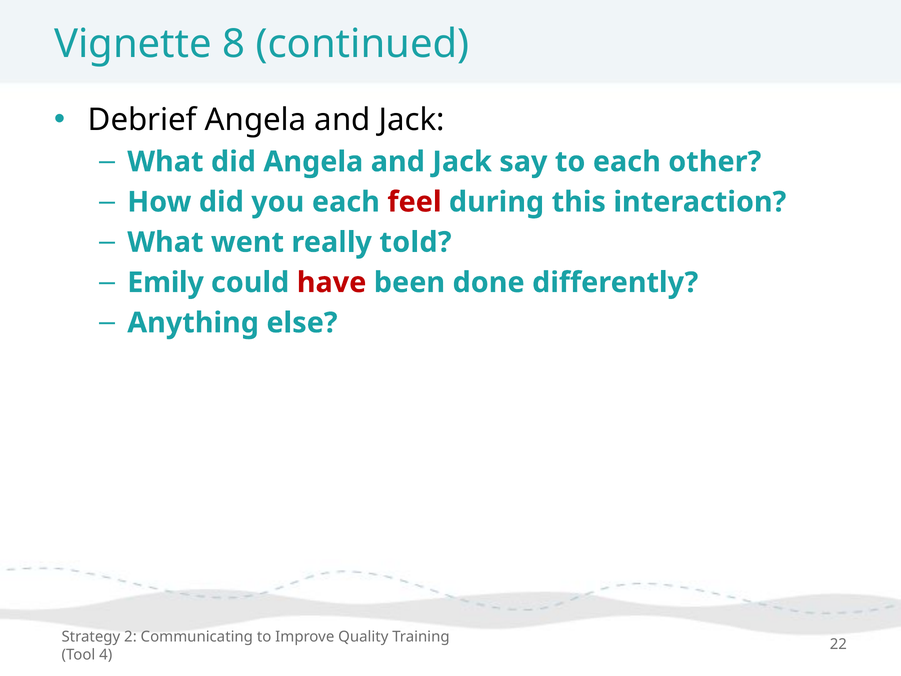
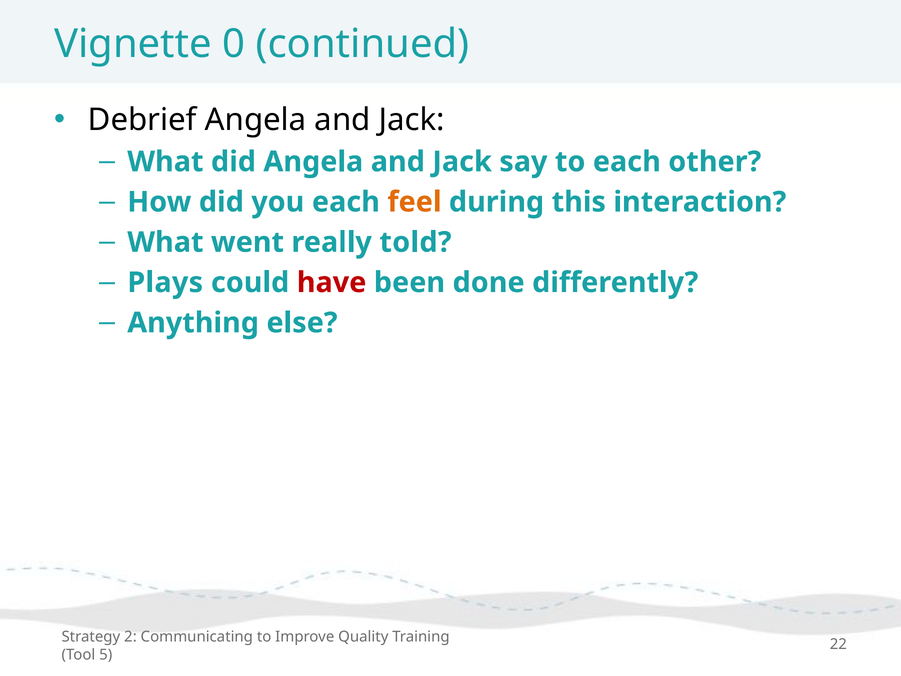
8: 8 -> 0
feel colour: red -> orange
Emily: Emily -> Plays
4: 4 -> 5
